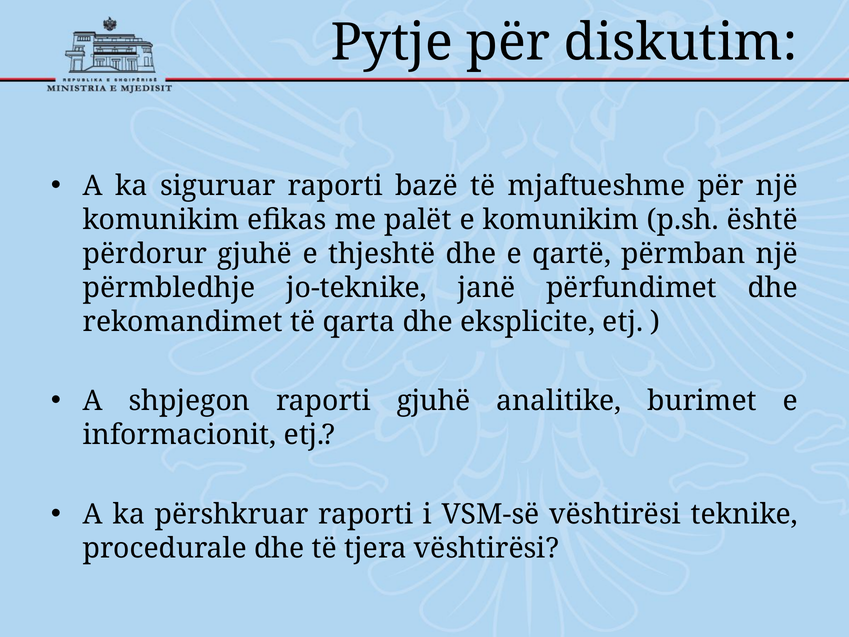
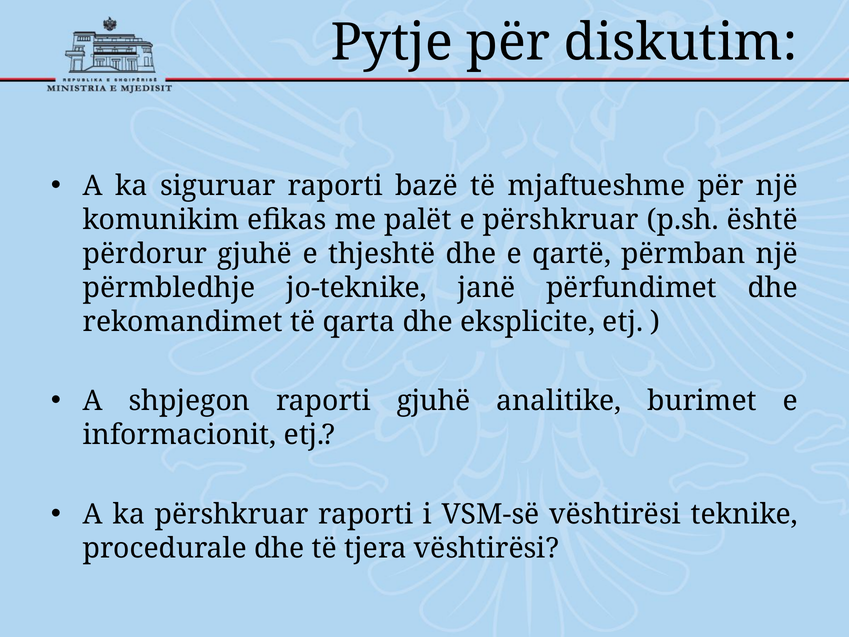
e komunikim: komunikim -> përshkruar
